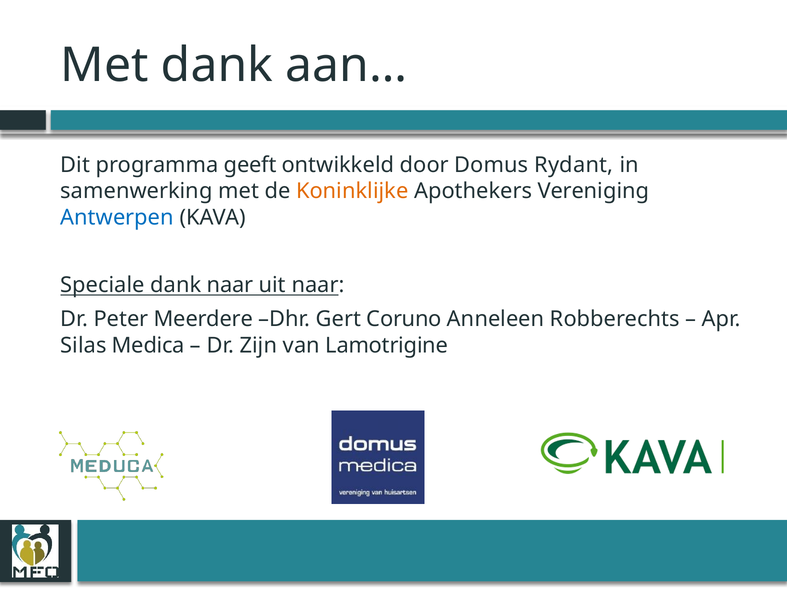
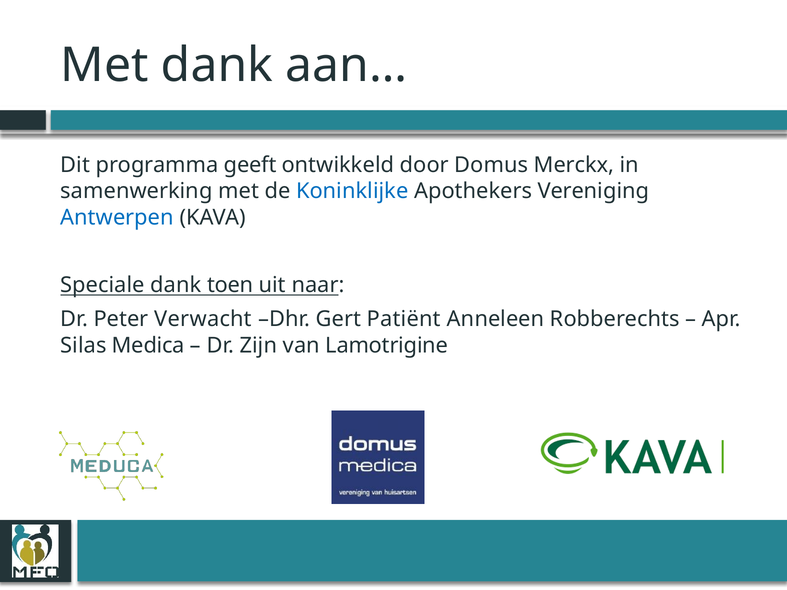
Rydant: Rydant -> Merckx
Koninklijke colour: orange -> blue
dank naar: naar -> toen
Meerdere: Meerdere -> Verwacht
Coruno: Coruno -> Patiënt
